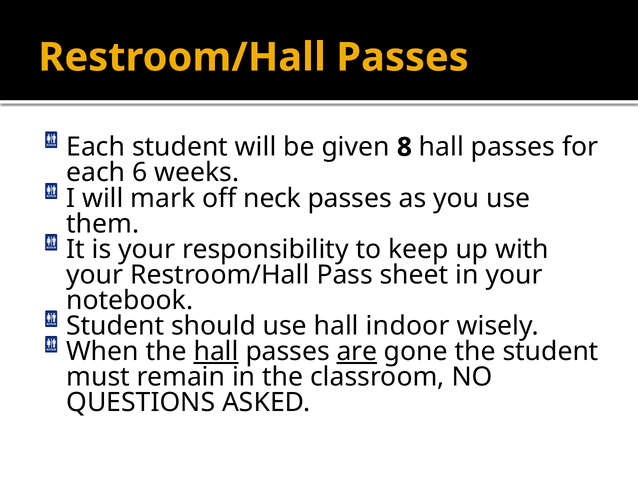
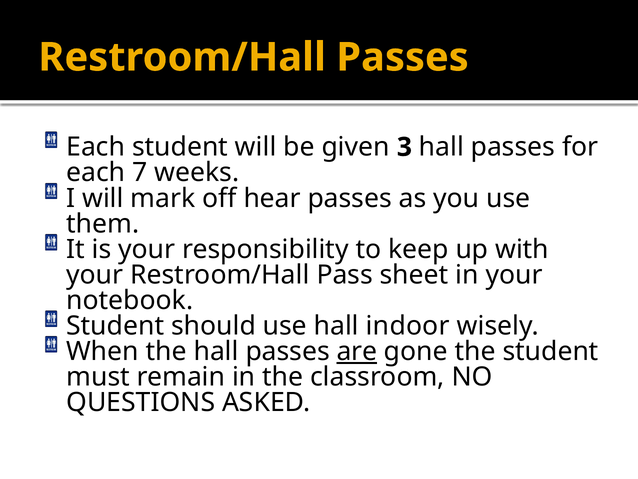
8: 8 -> 3
6: 6 -> 7
neck: neck -> hear
hall at (216, 351) underline: present -> none
